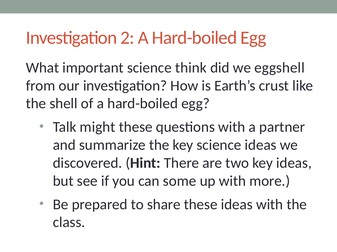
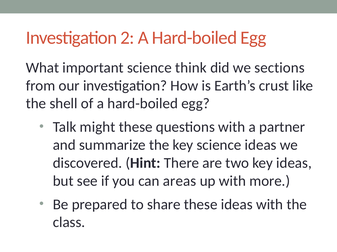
eggshell: eggshell -> sections
some: some -> areas
